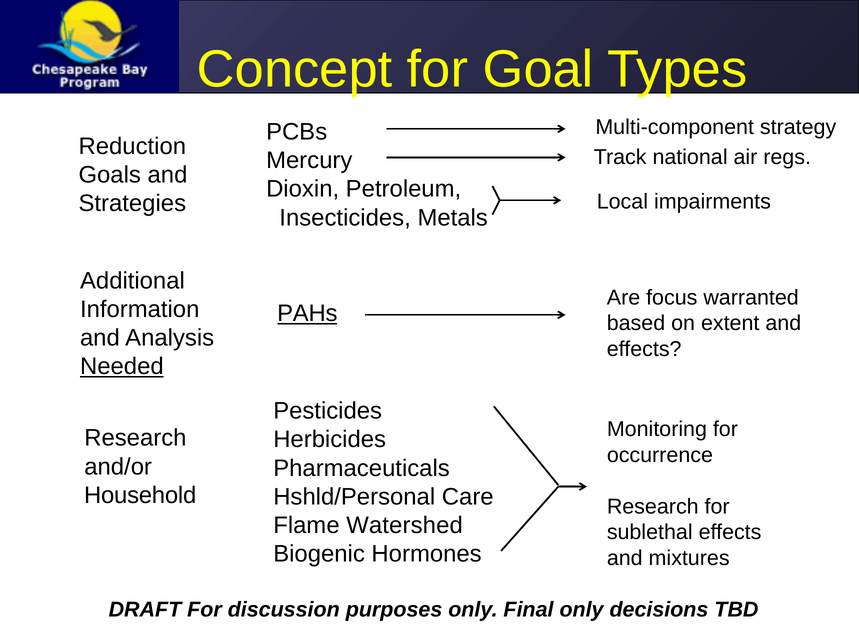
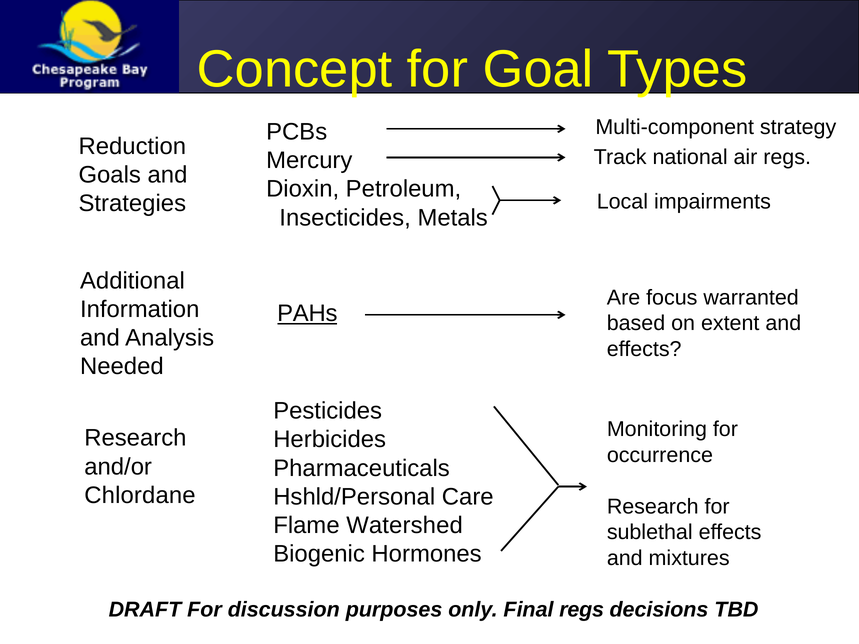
Needed underline: present -> none
Household: Household -> Chlordane
Final only: only -> regs
